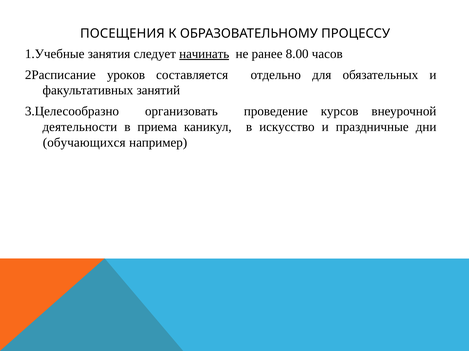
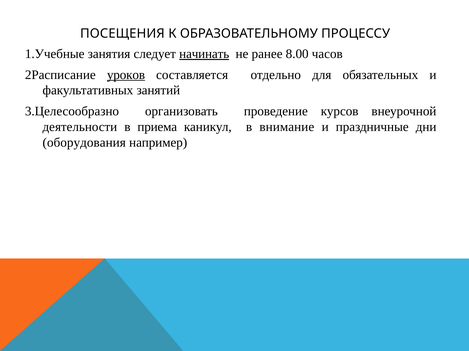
уроков underline: none -> present
искусство: искусство -> внимание
обучающихся: обучающихся -> оборудования
